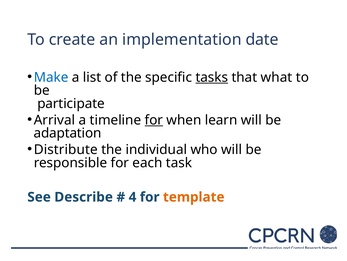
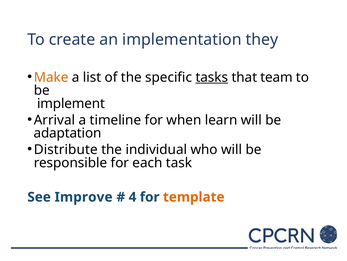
date: date -> they
Make colour: blue -> orange
what: what -> team
participate: participate -> implement
for at (154, 120) underline: present -> none
Describe: Describe -> Improve
